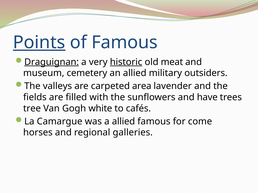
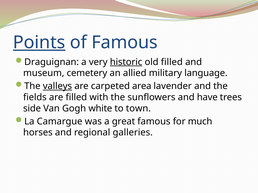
Draguignan underline: present -> none
old meat: meat -> filled
outsiders: outsiders -> language
valleys underline: none -> present
tree: tree -> side
cafés: cafés -> town
a allied: allied -> great
come: come -> much
